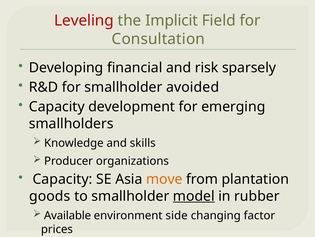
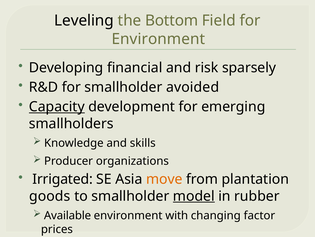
Leveling colour: red -> black
Implicit: Implicit -> Bottom
Consultation at (158, 39): Consultation -> Environment
Capacity at (57, 106) underline: none -> present
Capacity at (63, 179): Capacity -> Irrigated
side: side -> with
